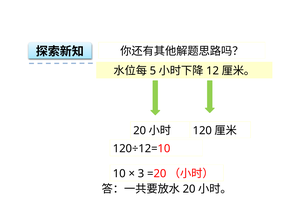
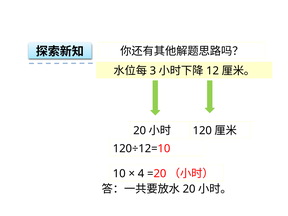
5: 5 -> 3
3: 3 -> 4
